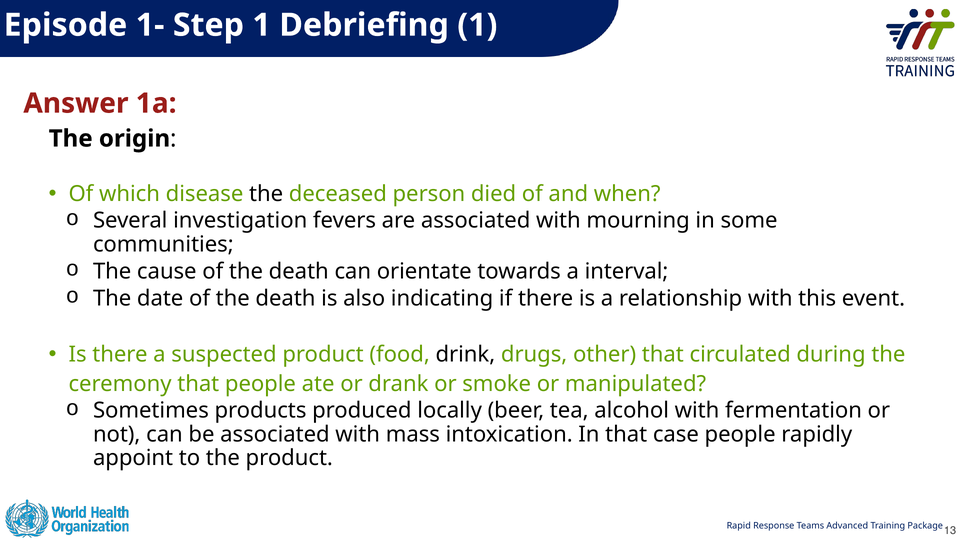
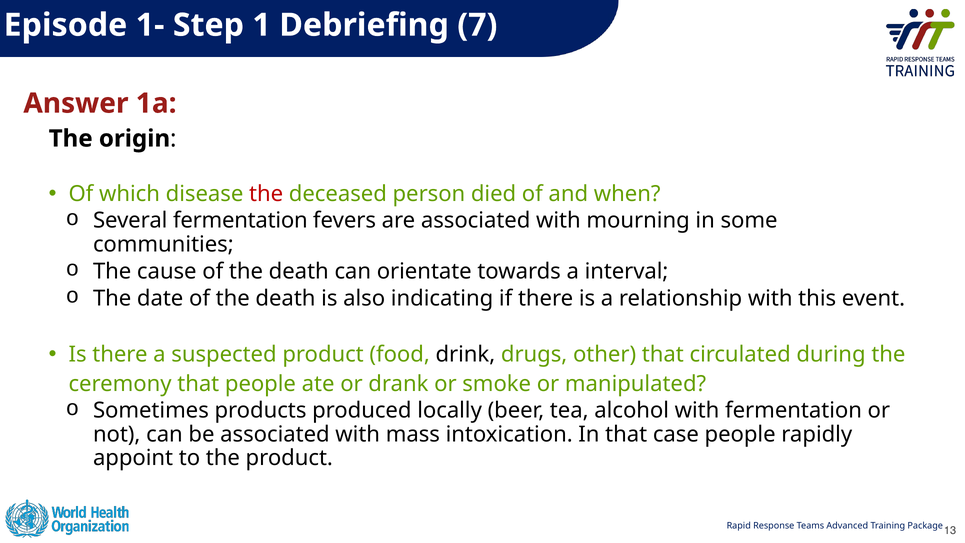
Debriefing 1: 1 -> 7
the at (266, 194) colour: black -> red
Several investigation: investigation -> fermentation
